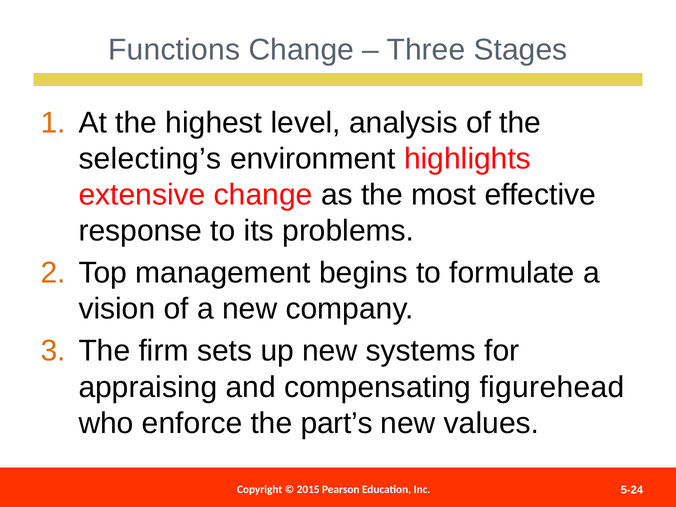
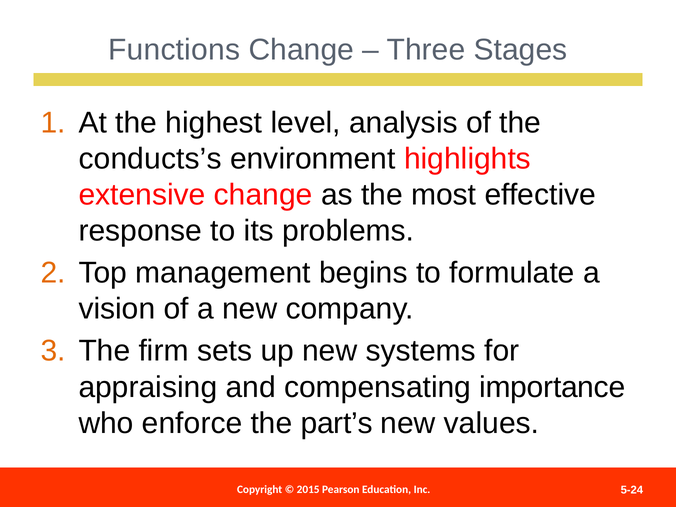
selecting’s: selecting’s -> conducts’s
figurehead: figurehead -> importance
